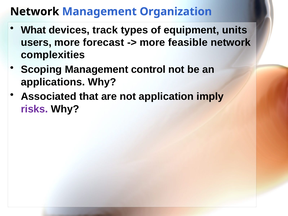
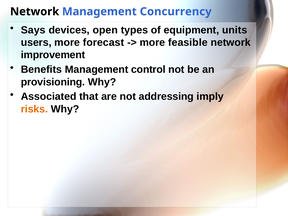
Organization: Organization -> Concurrency
What: What -> Says
track: track -> open
complexities: complexities -> improvement
Scoping: Scoping -> Benefits
applications: applications -> provisioning
application: application -> addressing
risks colour: purple -> orange
